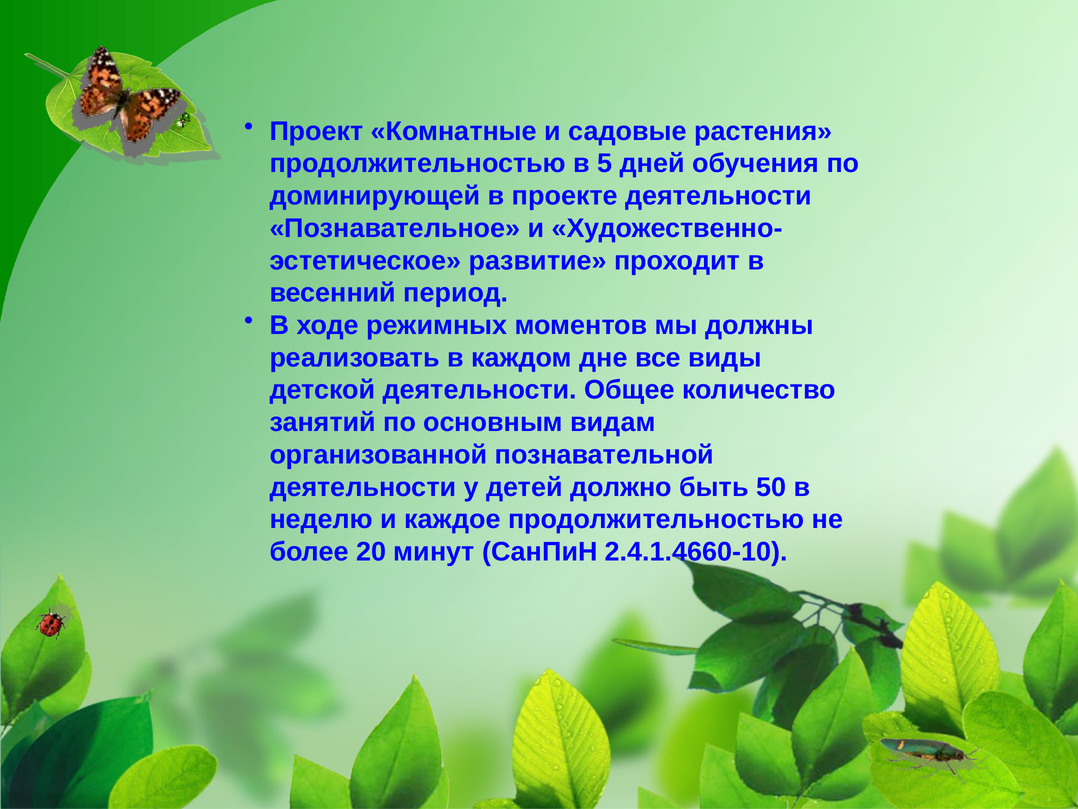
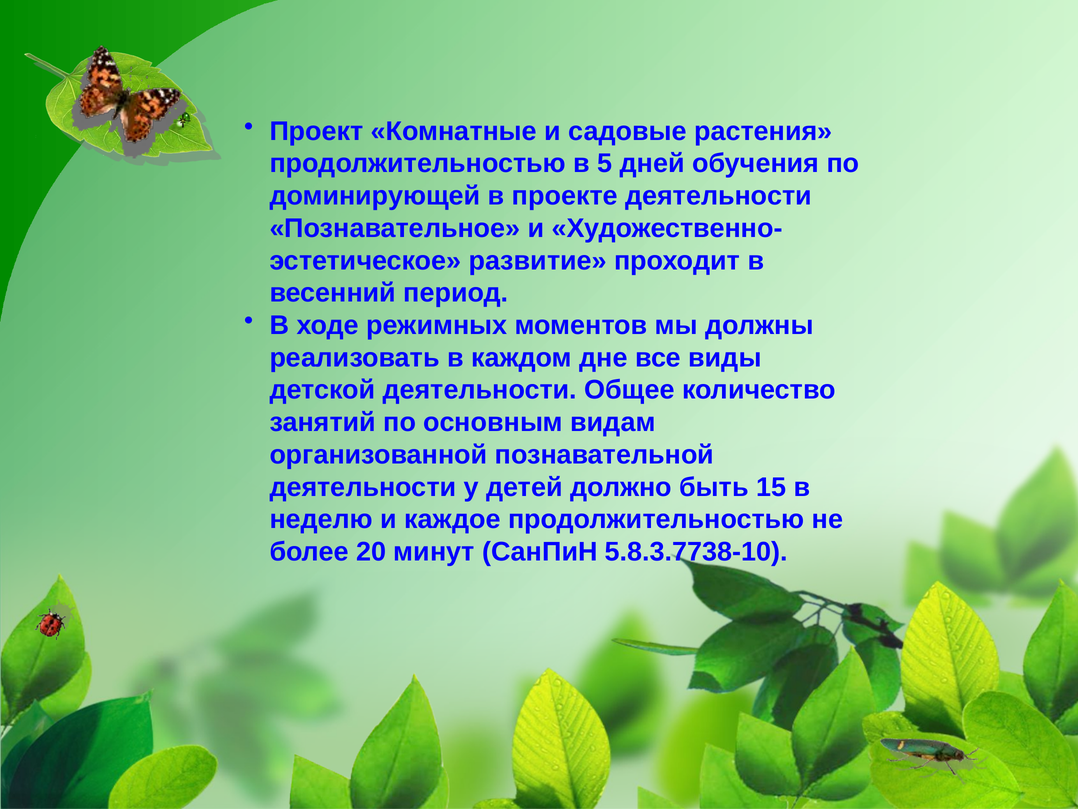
50: 50 -> 15
2.4.1.4660-10: 2.4.1.4660-10 -> 5.8.3.7738-10
